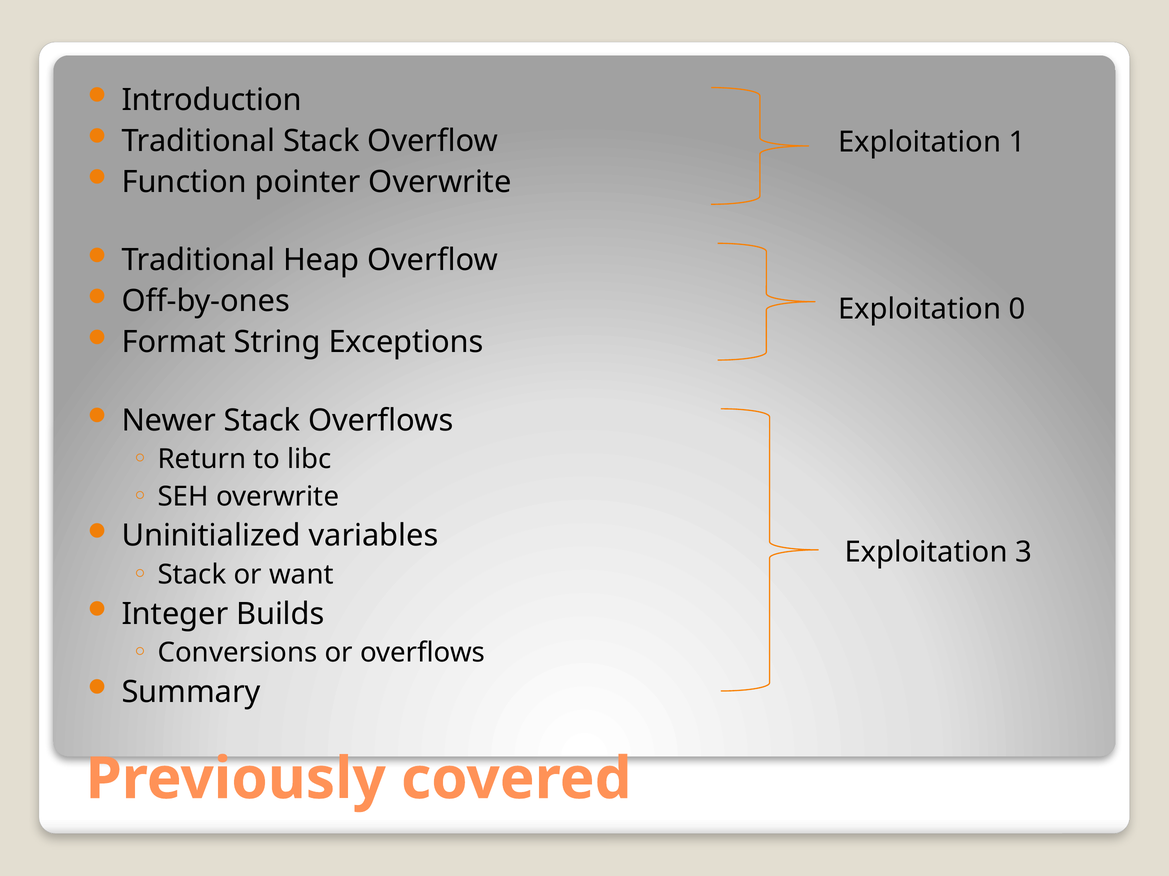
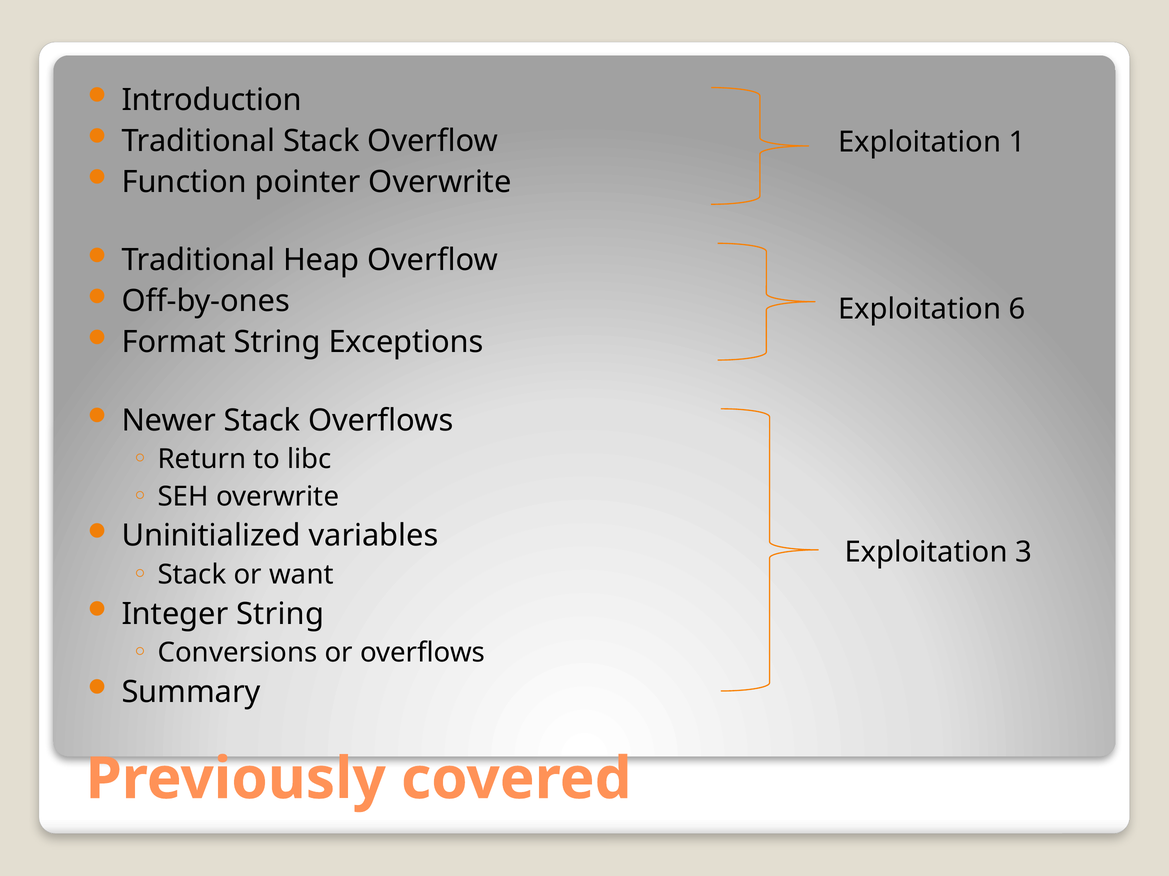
0: 0 -> 6
Integer Builds: Builds -> String
